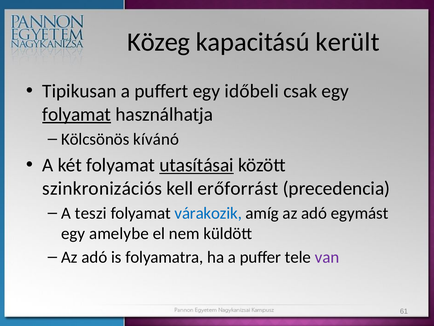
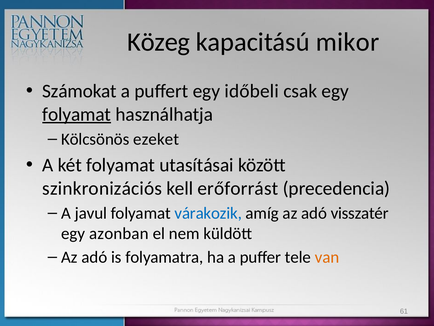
került: került -> mikor
Tipikusan: Tipikusan -> Számokat
kívánó: kívánó -> ezeket
utasításai underline: present -> none
teszi: teszi -> javul
egymást: egymást -> visszatér
amelybe: amelybe -> azonban
van colour: purple -> orange
